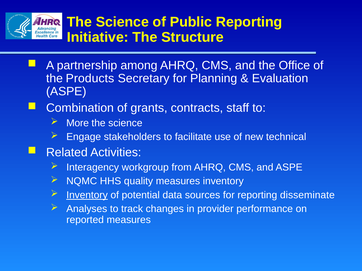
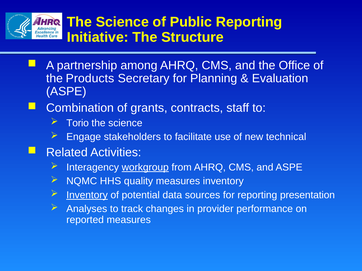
More: More -> Torio
workgroup underline: none -> present
disseminate: disseminate -> presentation
